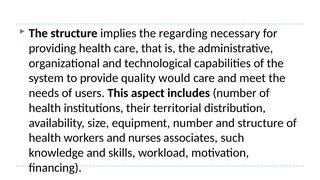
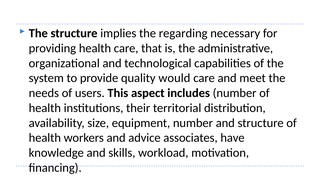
nurses: nurses -> advice
such: such -> have
